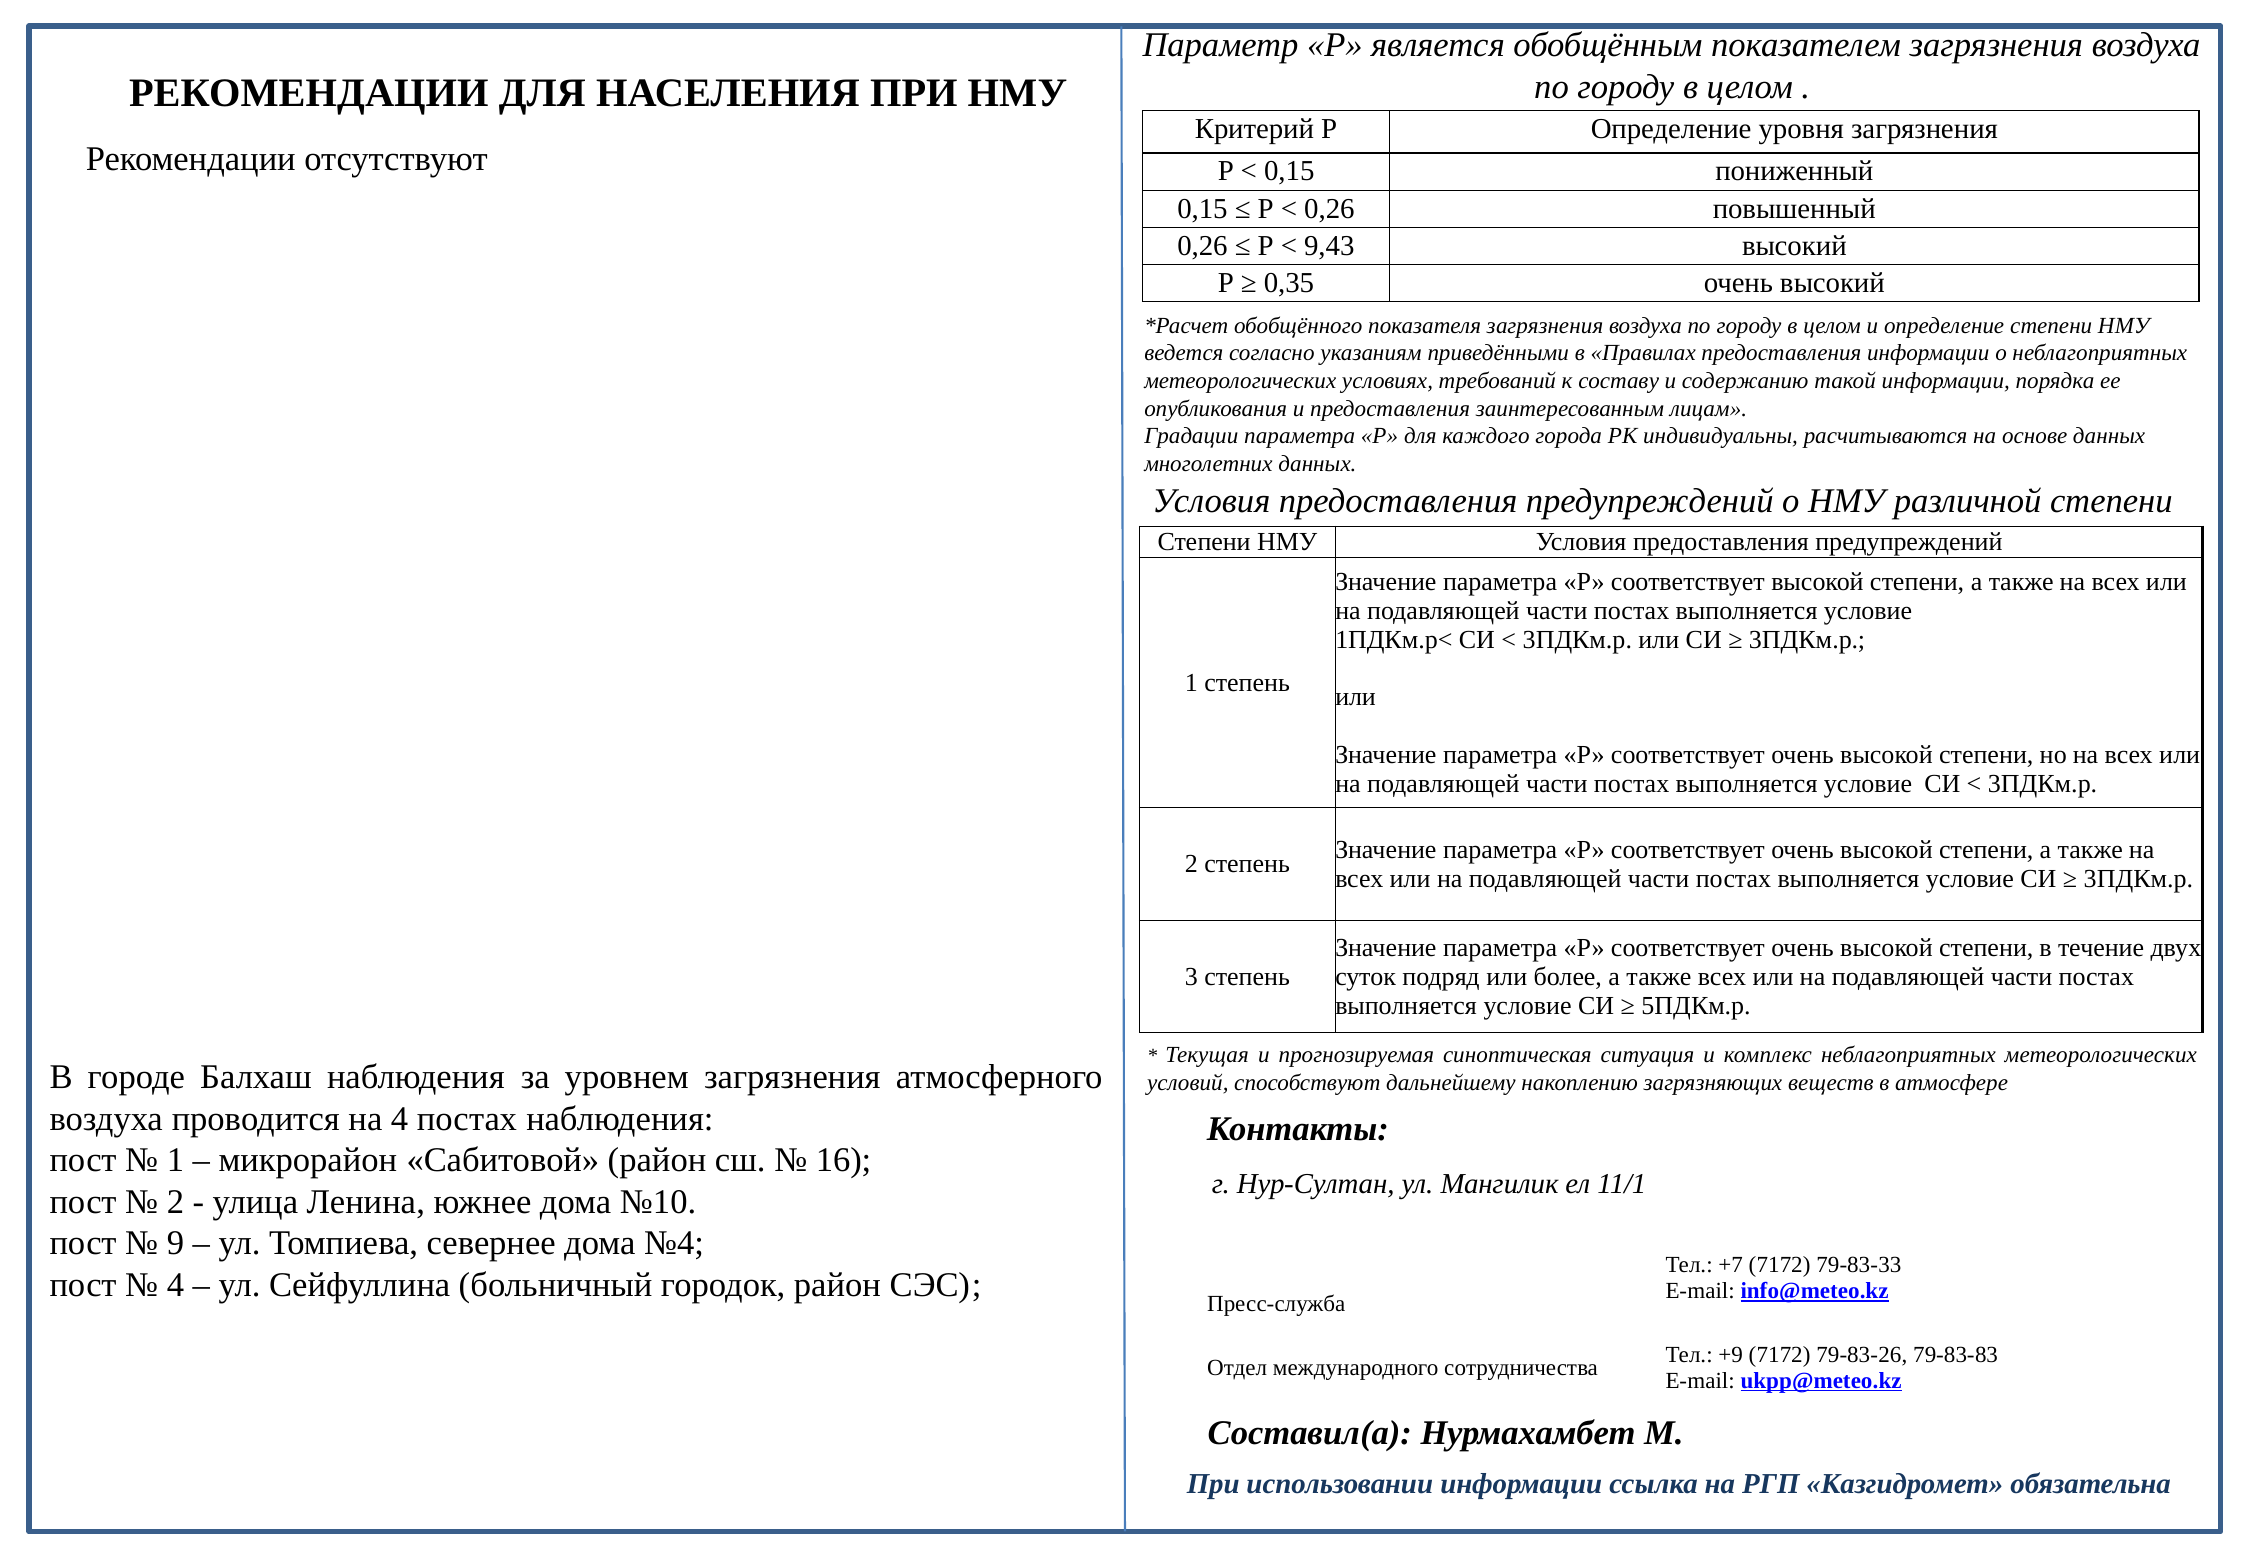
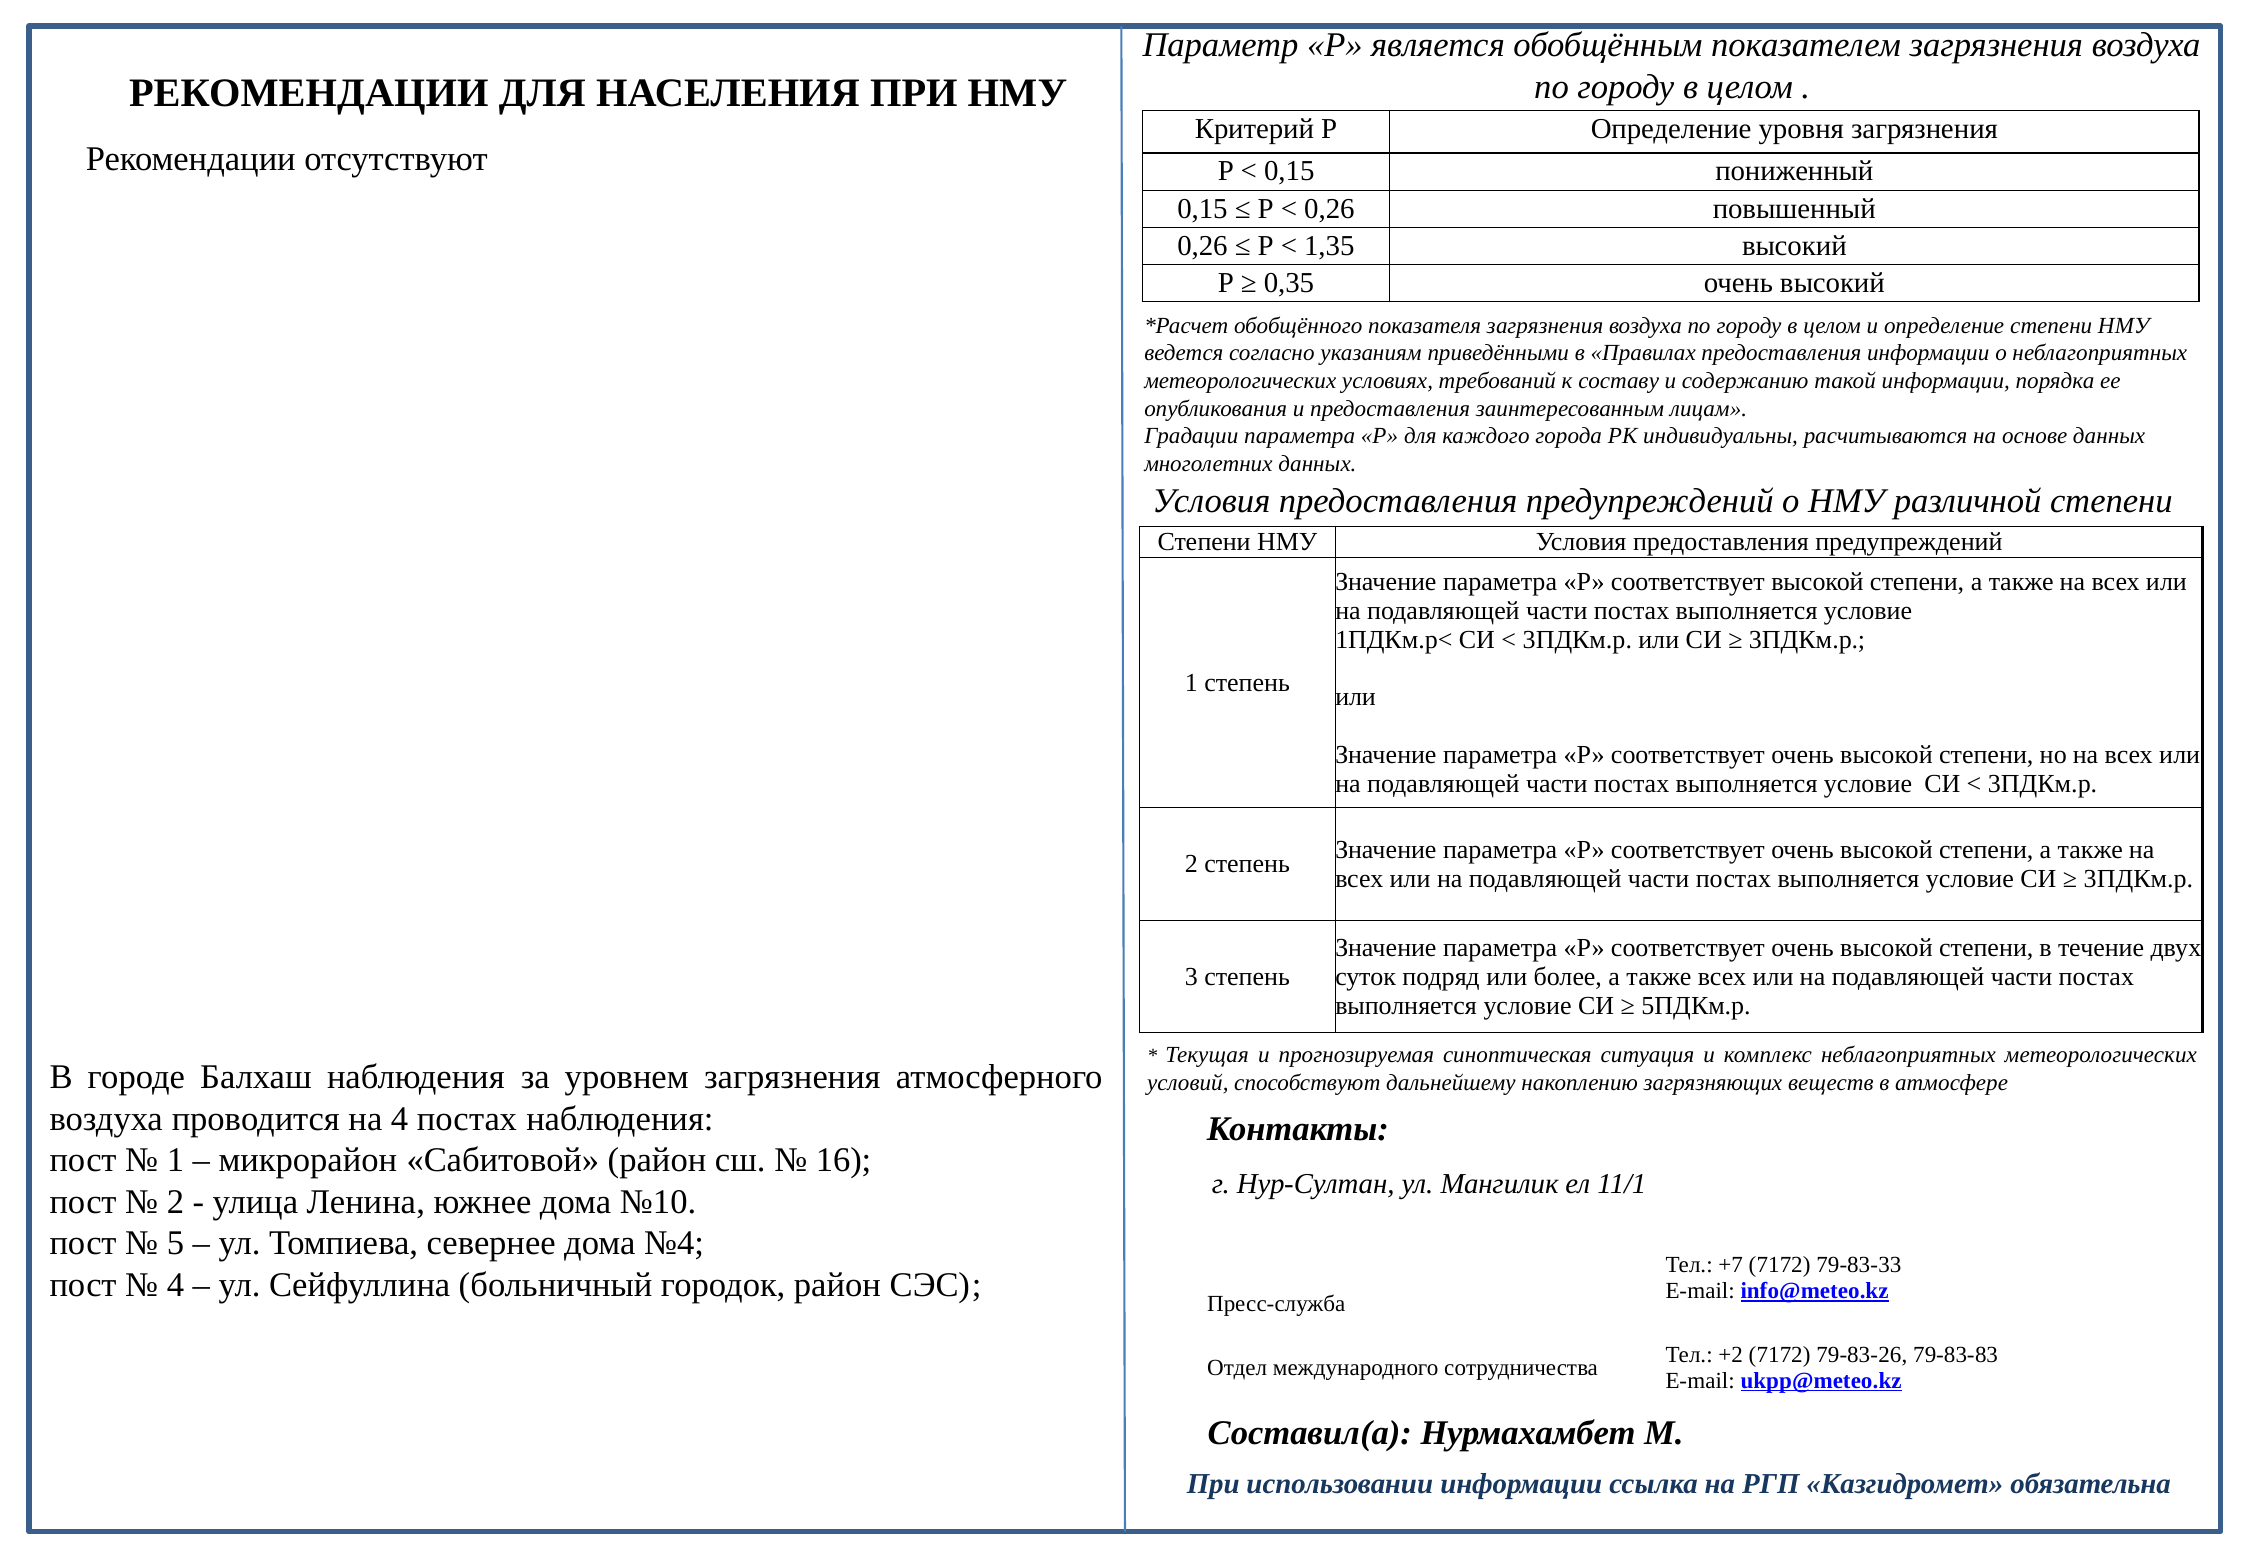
9,43: 9,43 -> 1,35
9: 9 -> 5
+9: +9 -> +2
